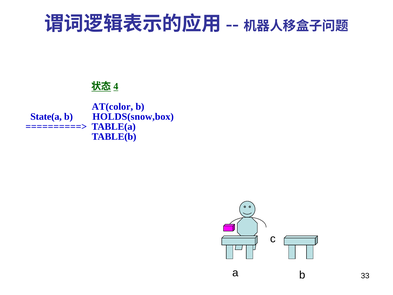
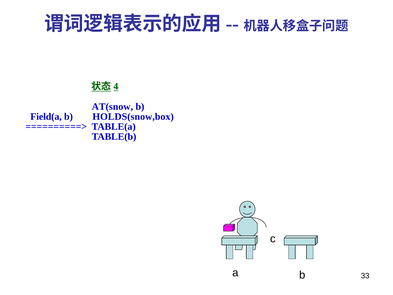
AT(color: AT(color -> AT(snow
State(a: State(a -> Field(a
